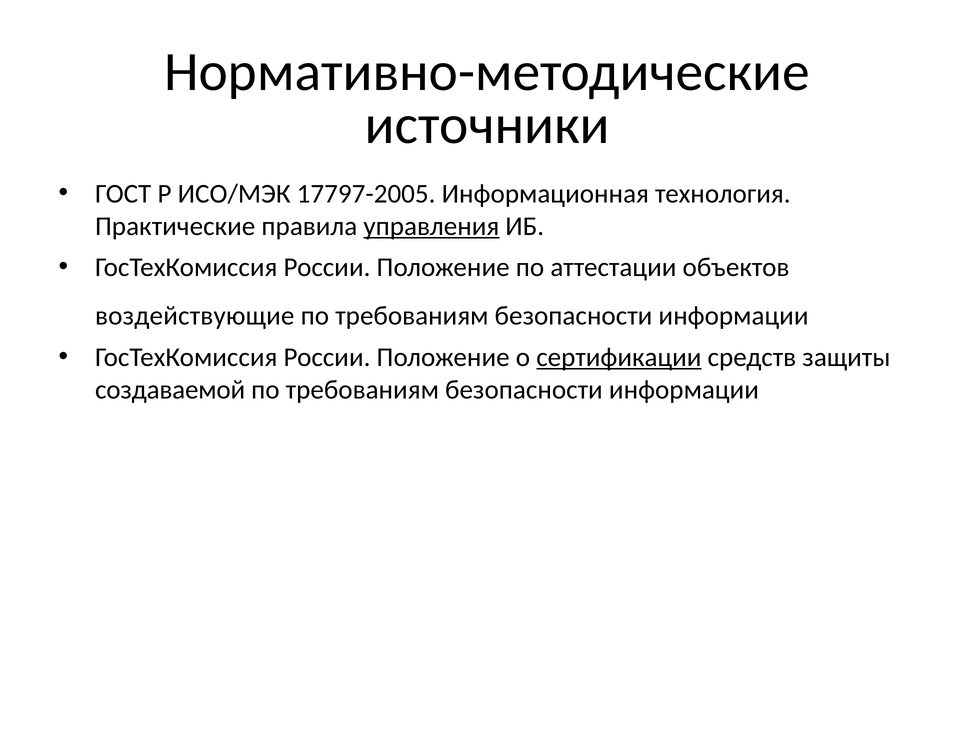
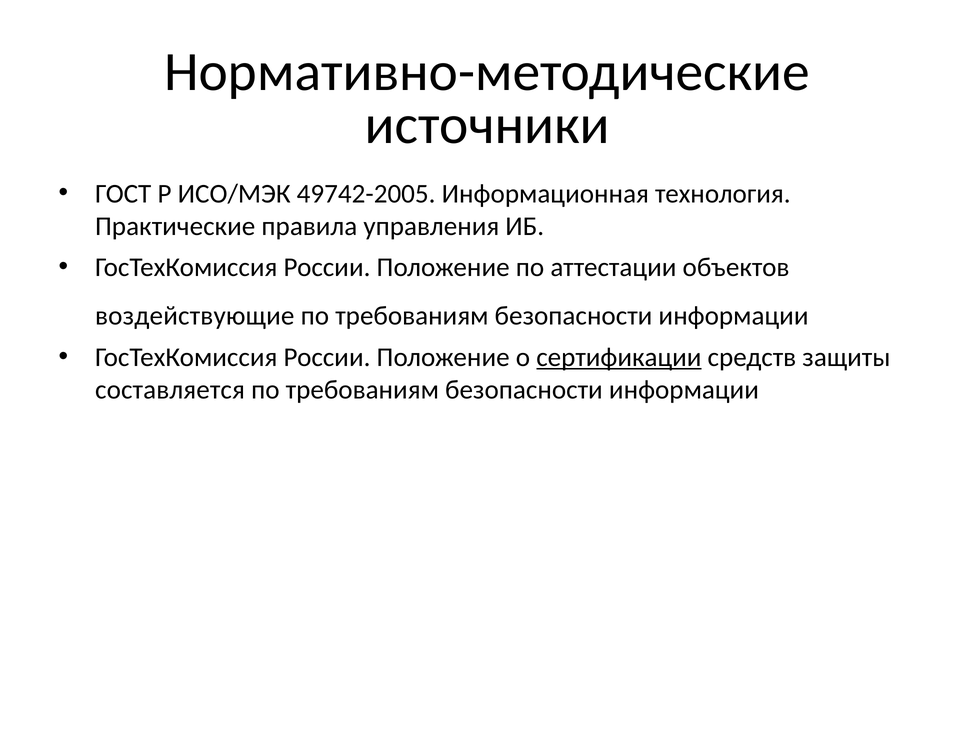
17797-2005: 17797-2005 -> 49742-2005
управления underline: present -> none
создаваемой: создаваемой -> составляется
